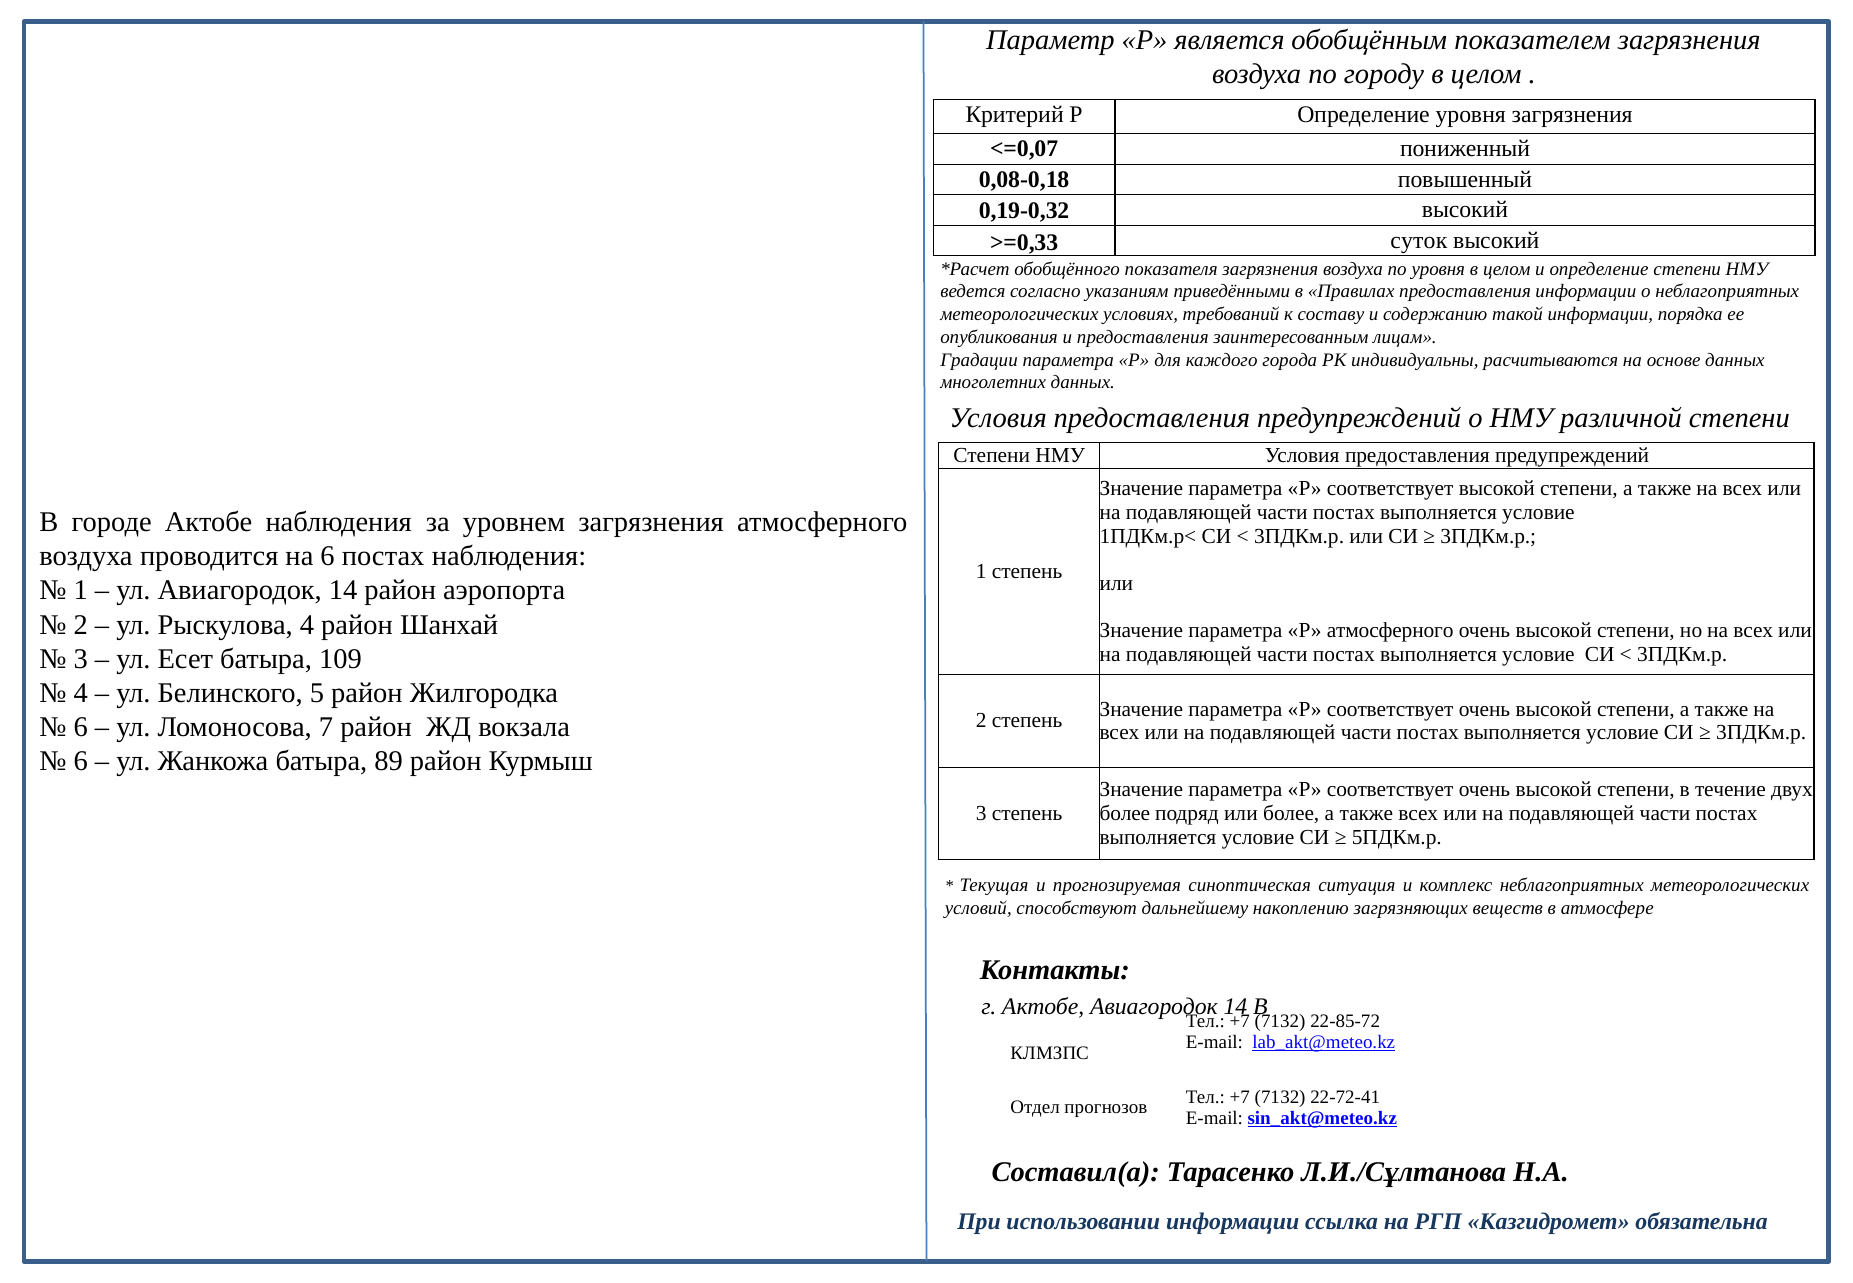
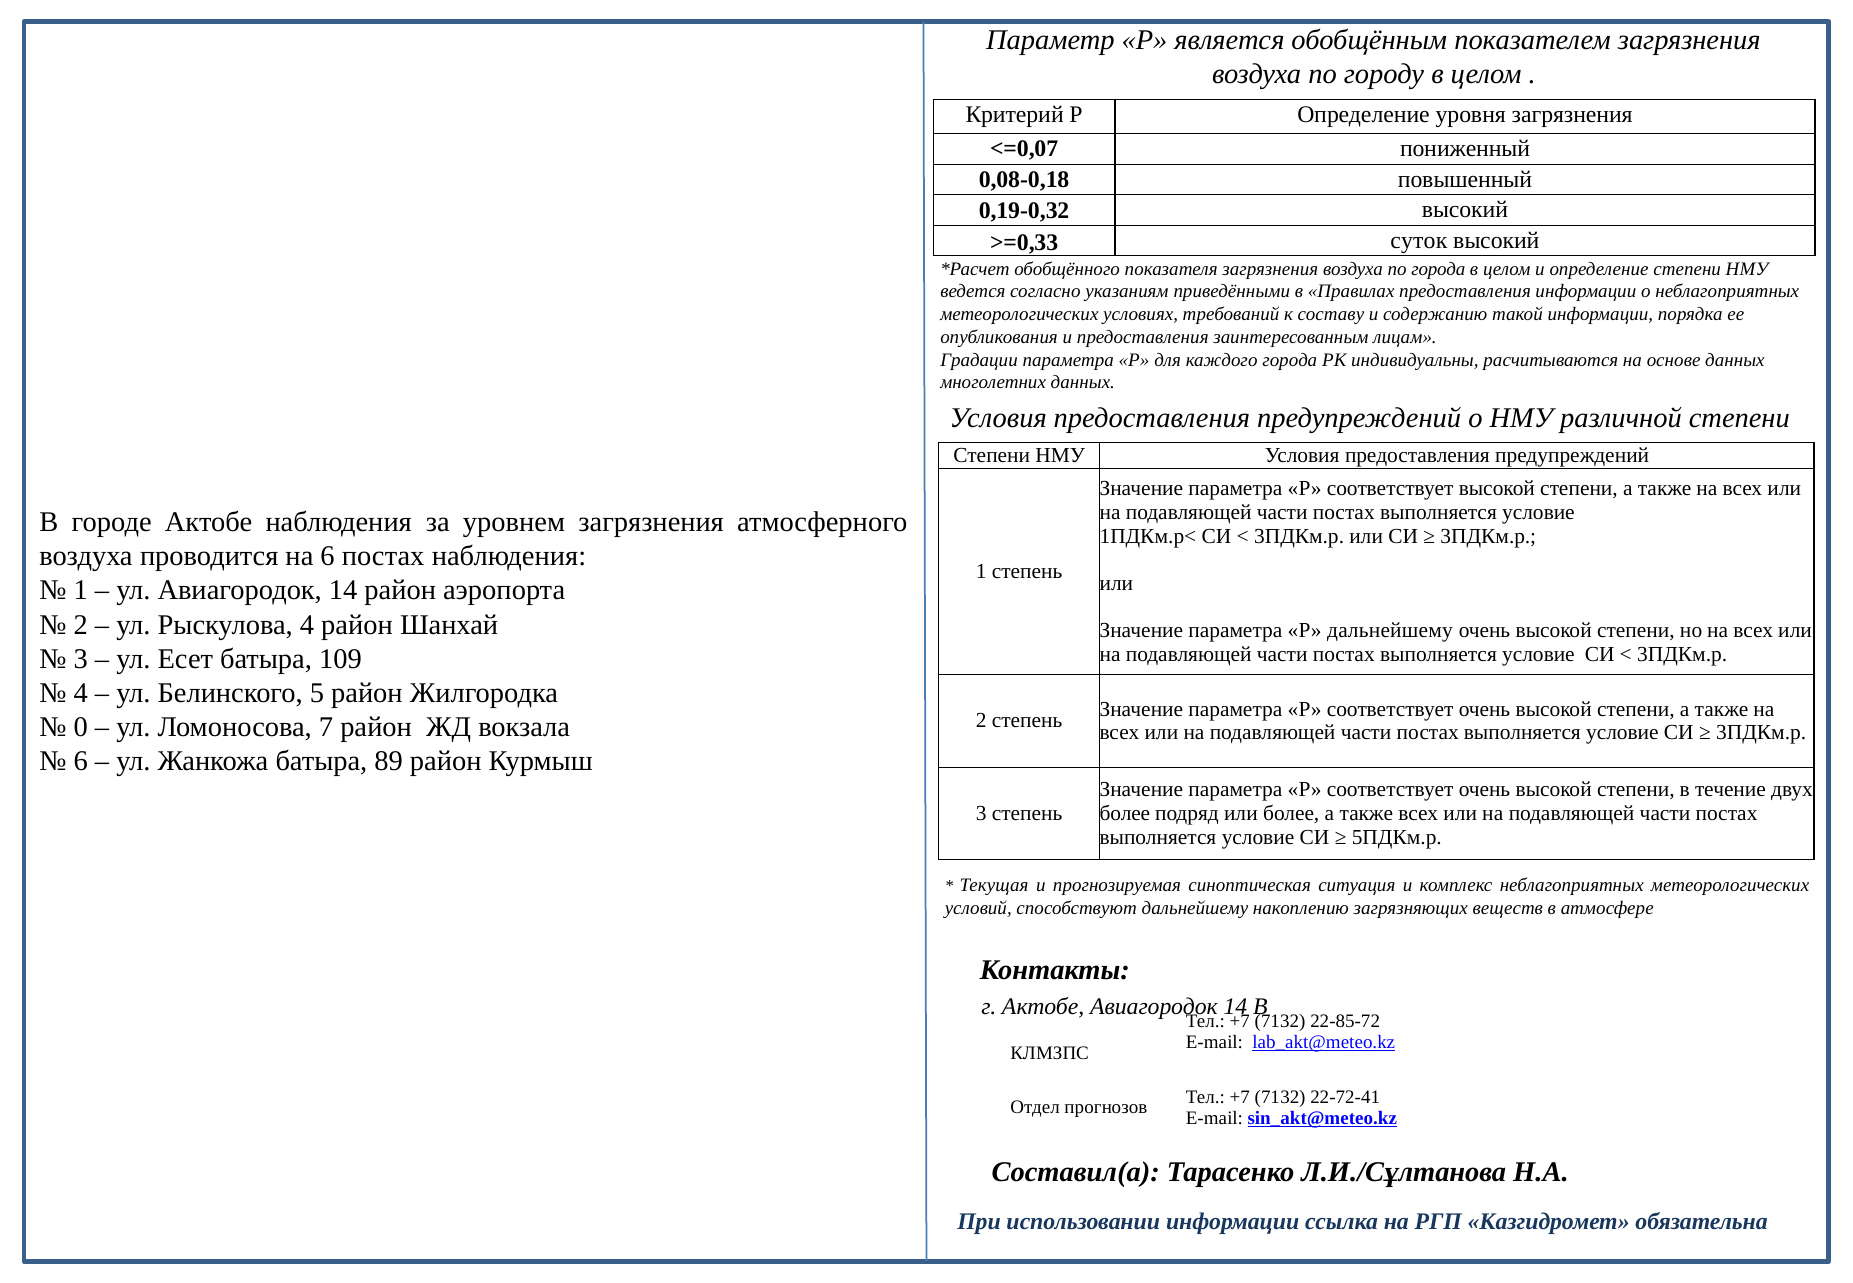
по уровня: уровня -> города
Р атмосферного: атмосферного -> дальнейшему
6 at (81, 727): 6 -> 0
